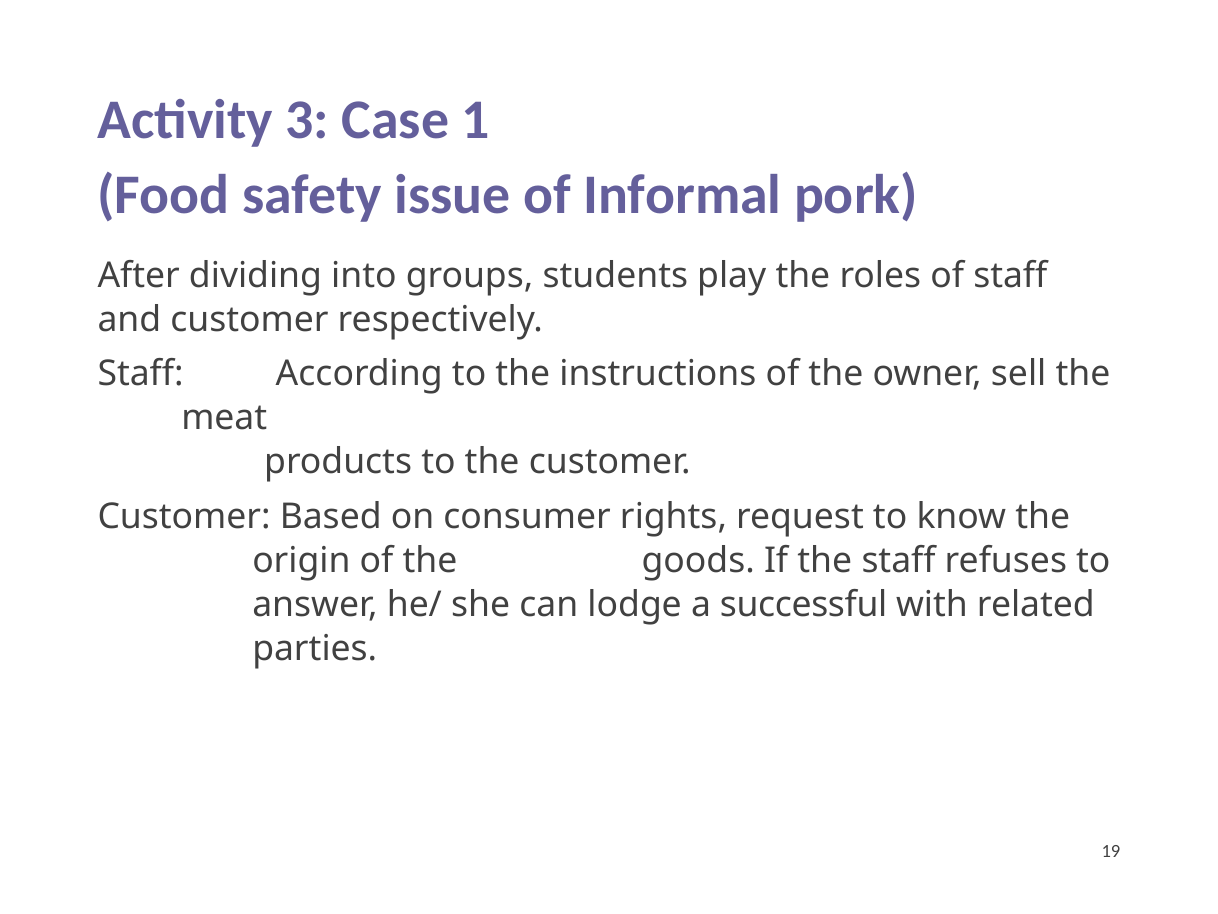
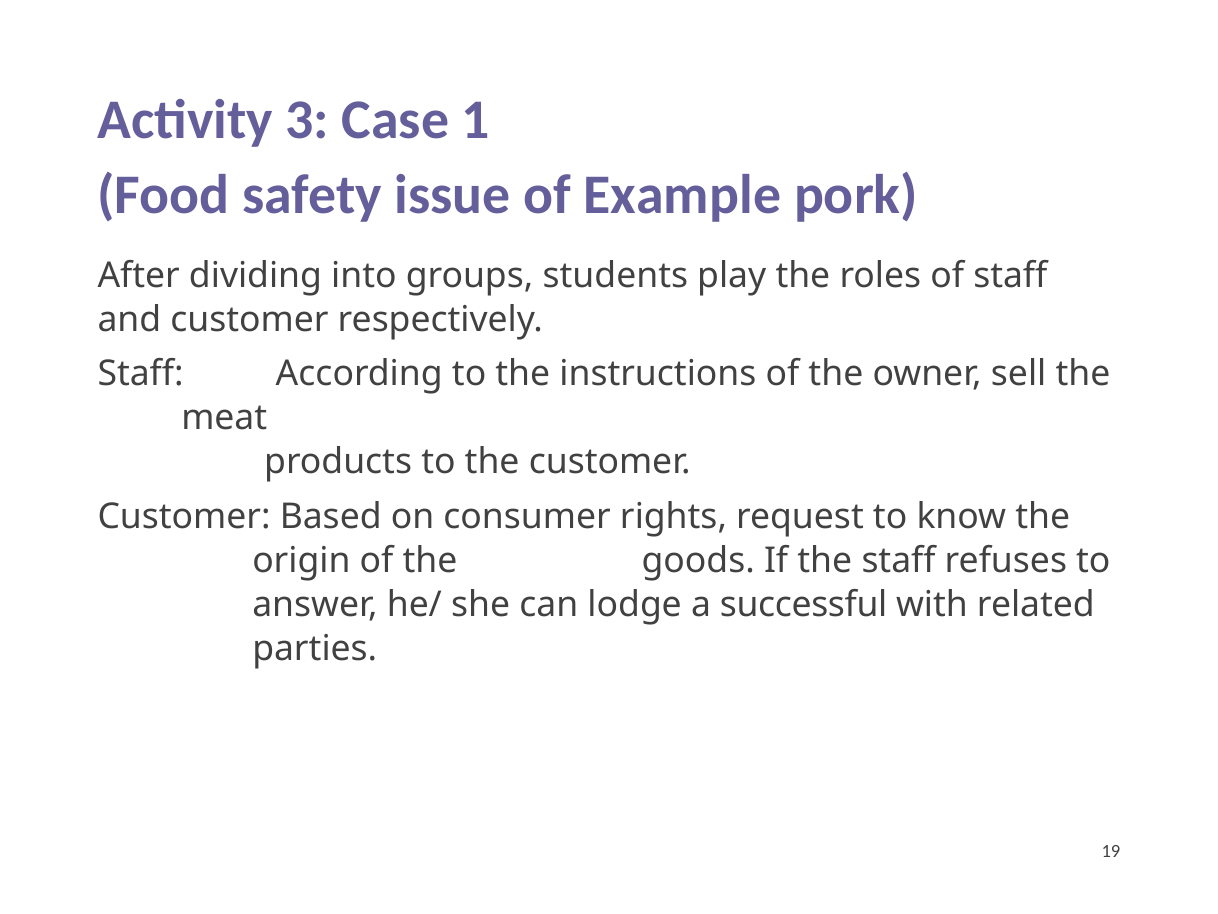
Informal: Informal -> Example
